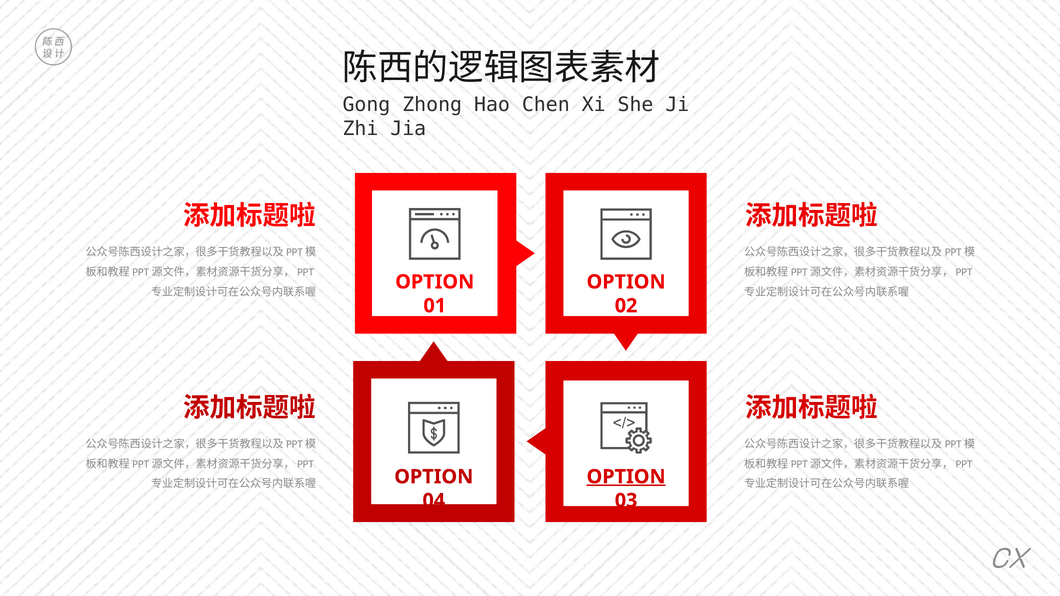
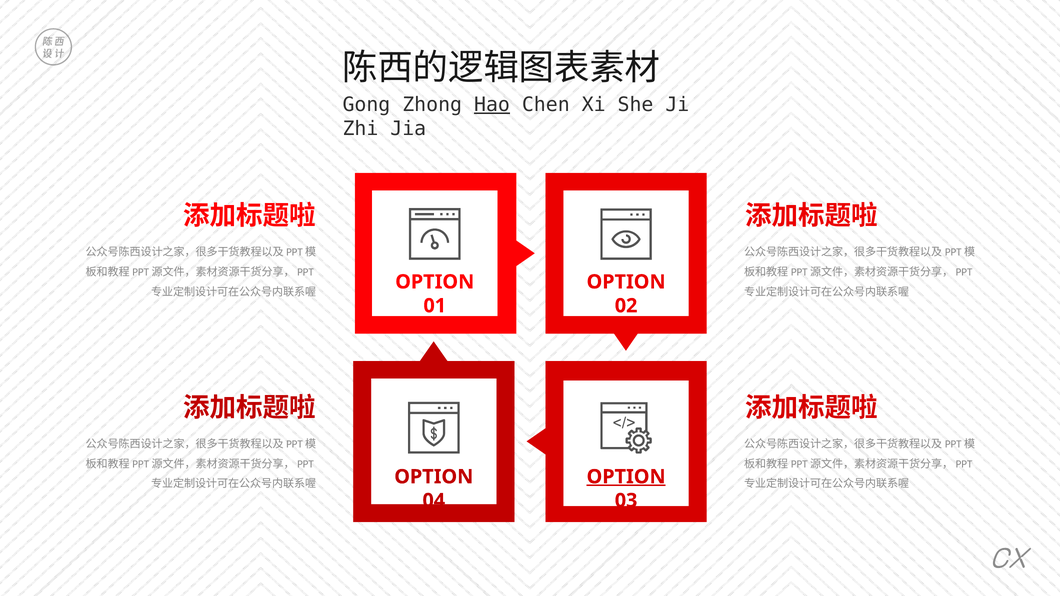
Hao underline: none -> present
